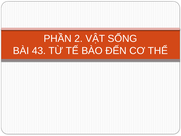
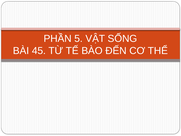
2: 2 -> 5
43: 43 -> 45
